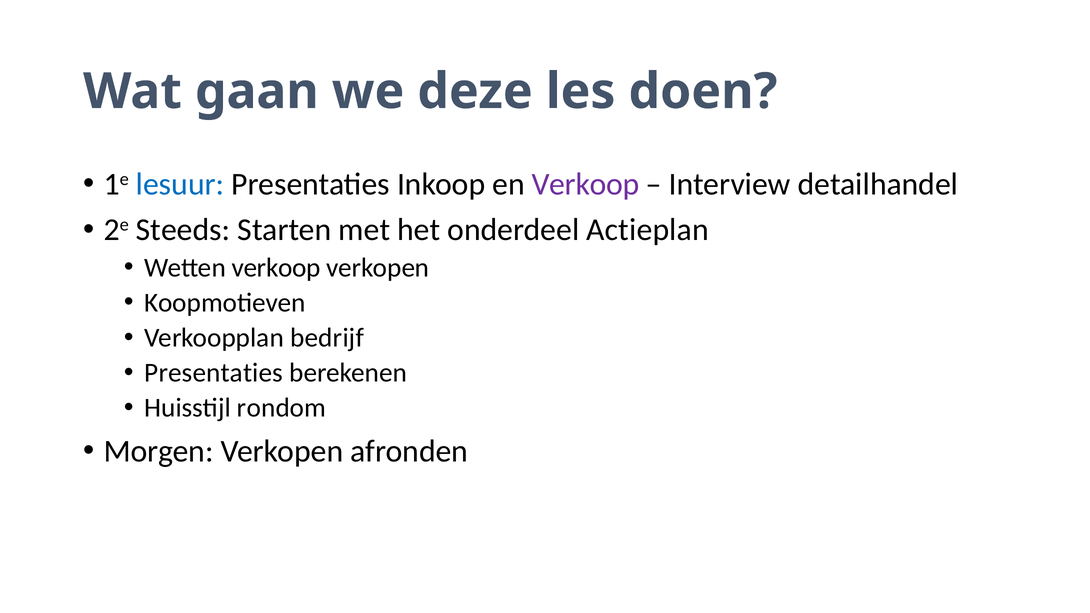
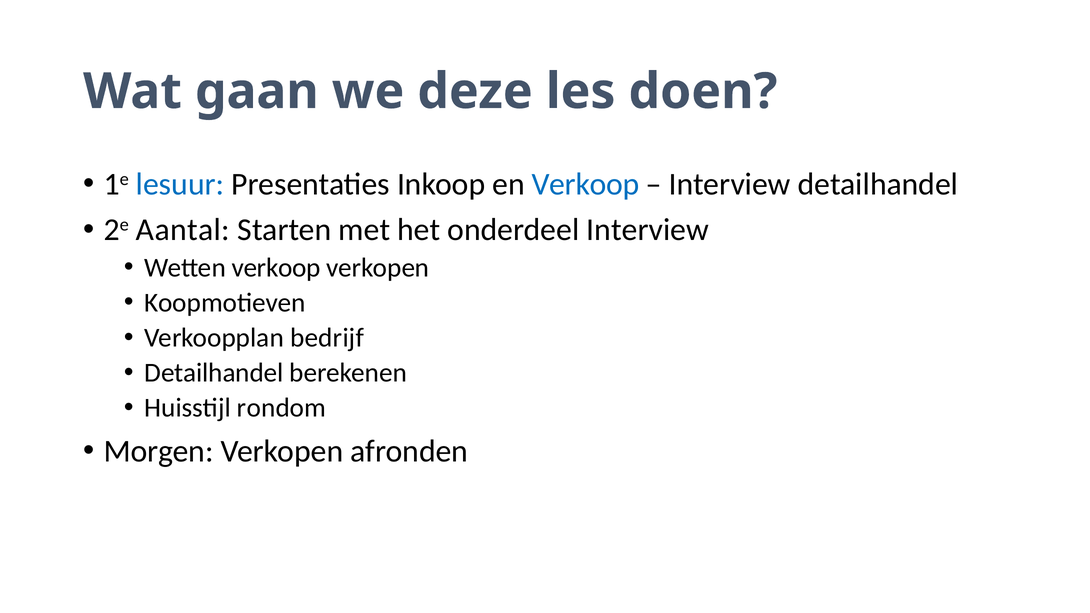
Verkoop at (585, 184) colour: purple -> blue
Steeds: Steeds -> Aantal
onderdeel Actieplan: Actieplan -> Interview
Presentaties at (214, 373): Presentaties -> Detailhandel
